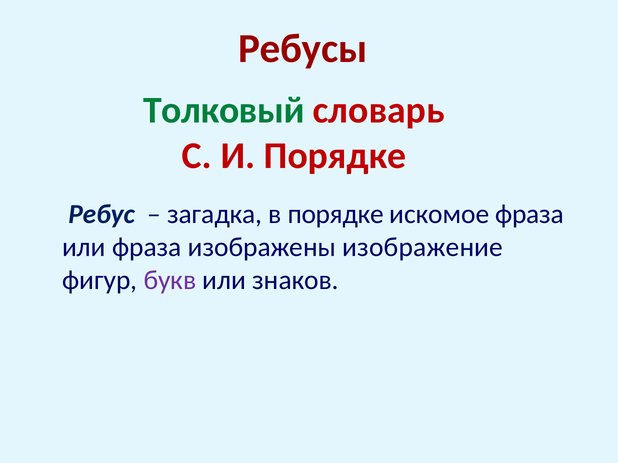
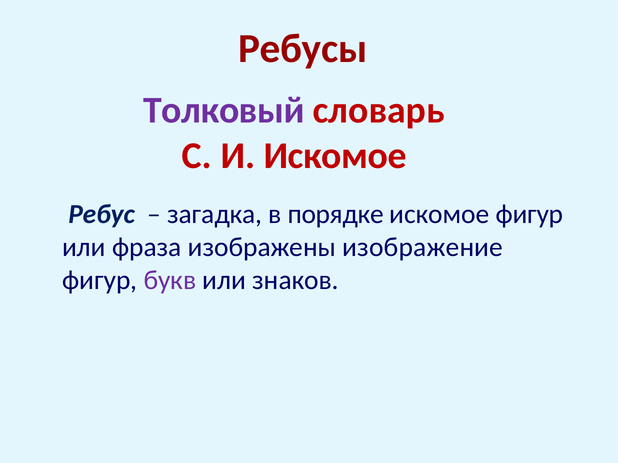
Толковый colour: green -> purple
И Порядке: Порядке -> Искомое
искомое фраза: фраза -> фигур
